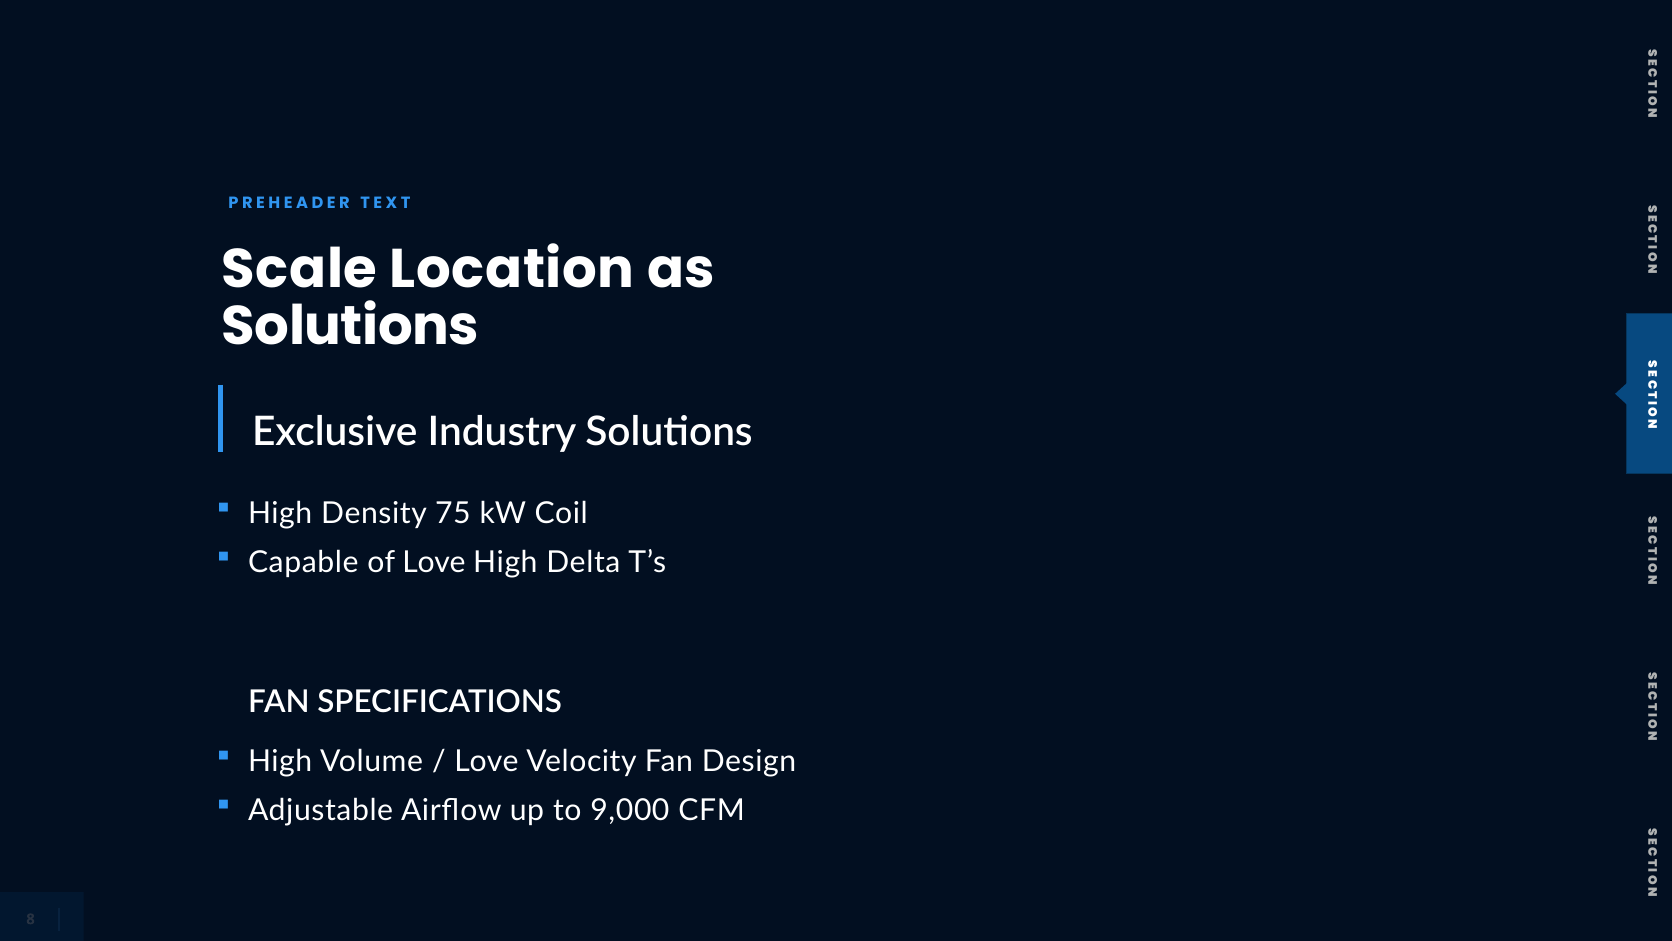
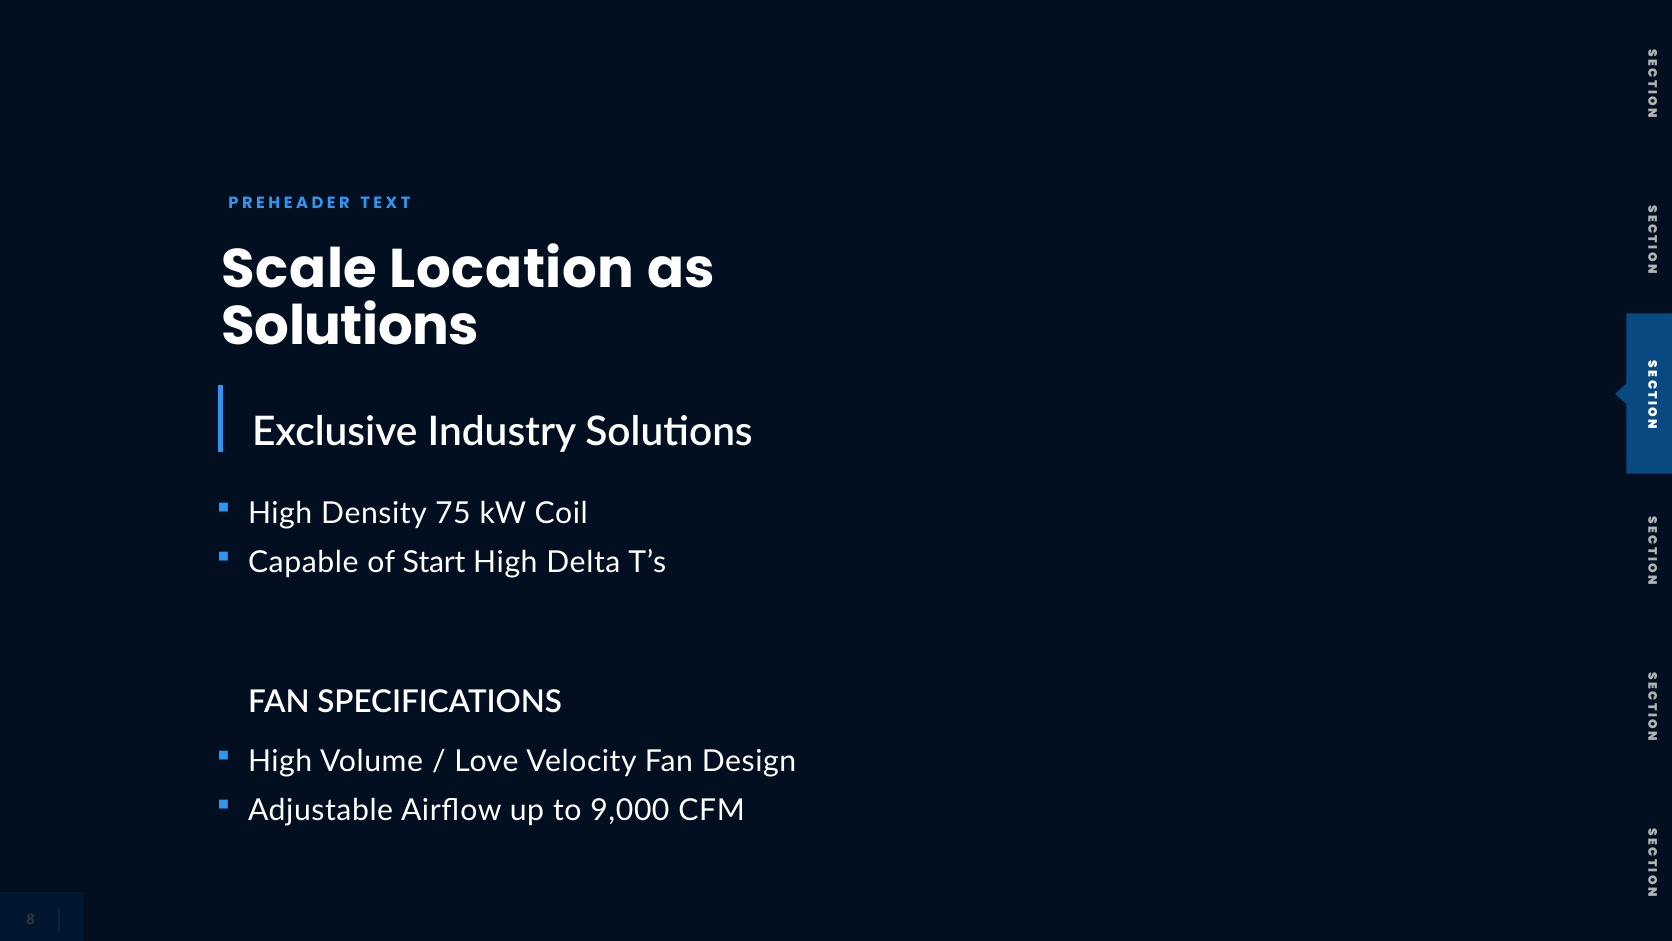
of Love: Love -> Start
